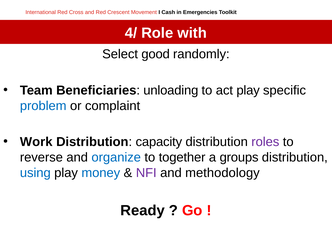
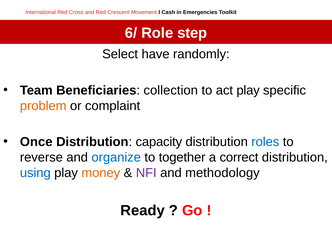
4/: 4/ -> 6/
with: with -> step
good: good -> have
unloading: unloading -> collection
problem colour: blue -> orange
Work: Work -> Once
roles colour: purple -> blue
groups: groups -> correct
money colour: blue -> orange
